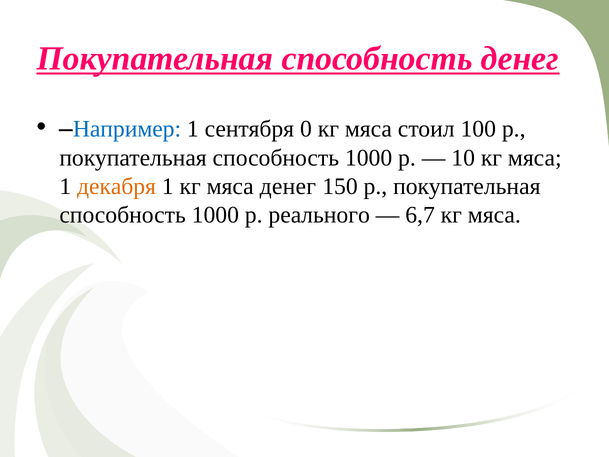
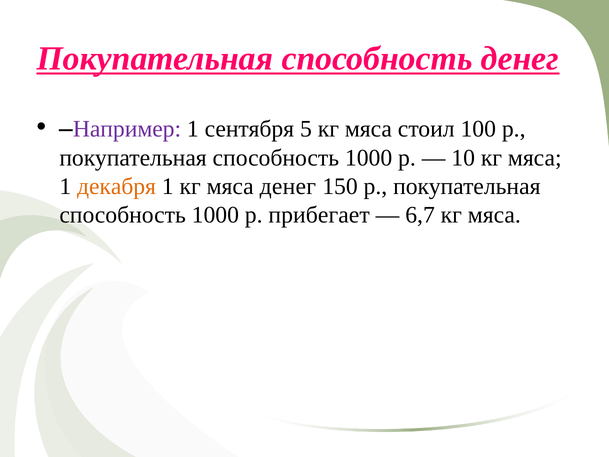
Например colour: blue -> purple
0: 0 -> 5
реального: реального -> прибегает
